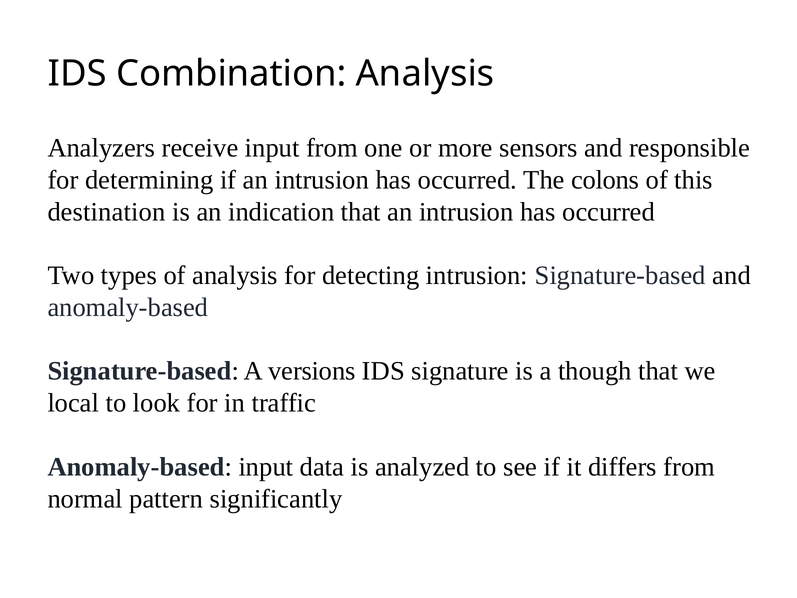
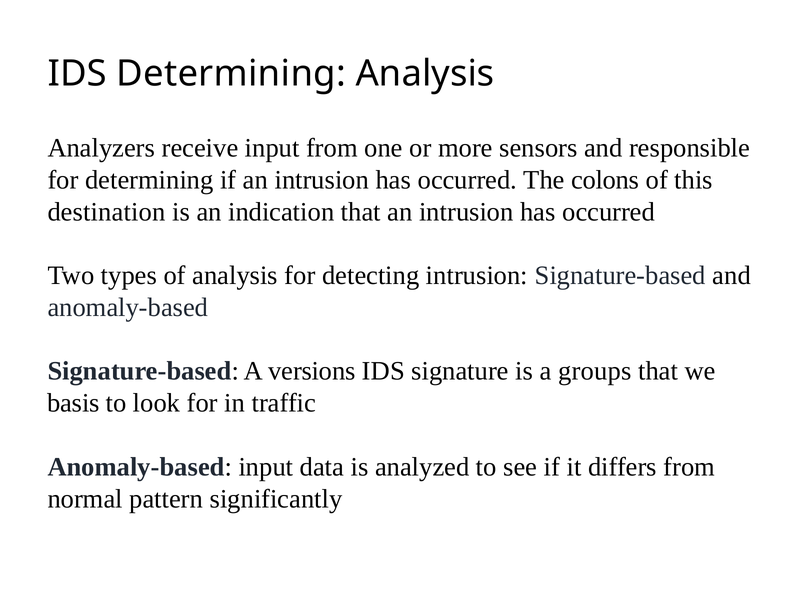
IDS Combination: Combination -> Determining
though: though -> groups
local: local -> basis
